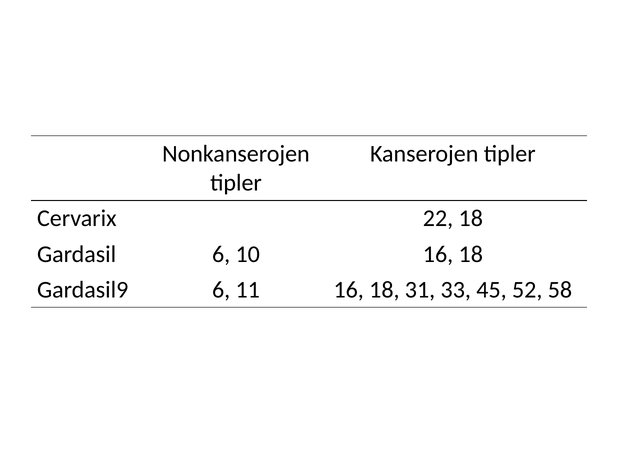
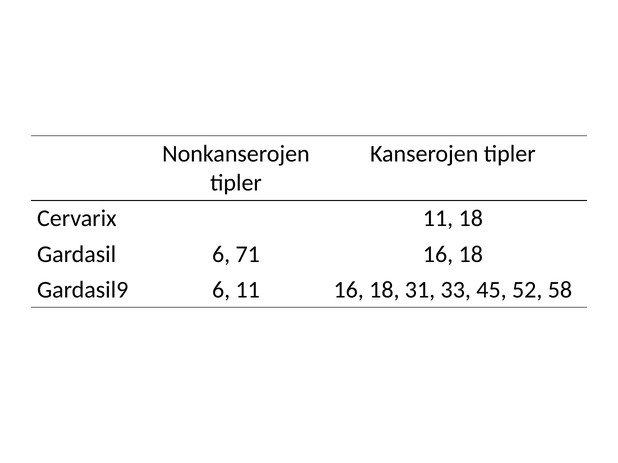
Cervarix 22: 22 -> 11
10: 10 -> 71
